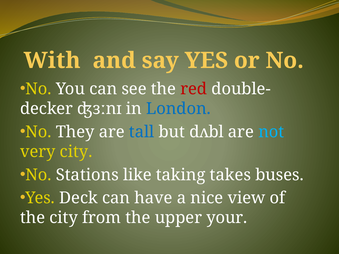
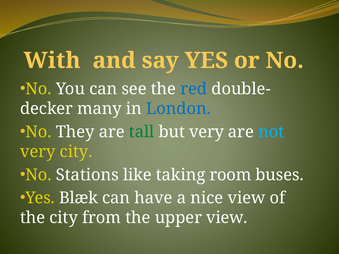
red colour: red -> blue
ʤɜːnɪ: ʤɜːnɪ -> many
tall colour: blue -> green
but dʌbl: dʌbl -> very
takes: takes -> room
Deck: Deck -> Blæk
upper your: your -> view
